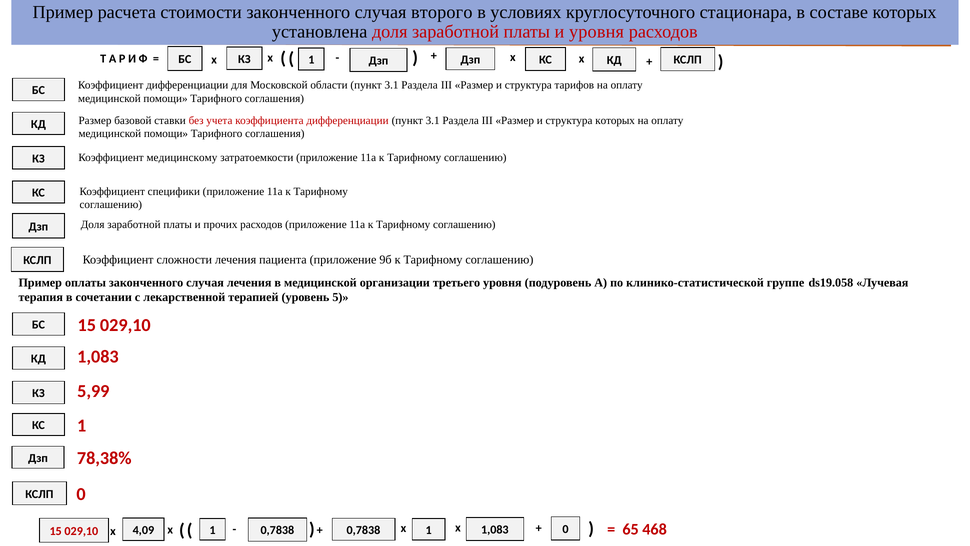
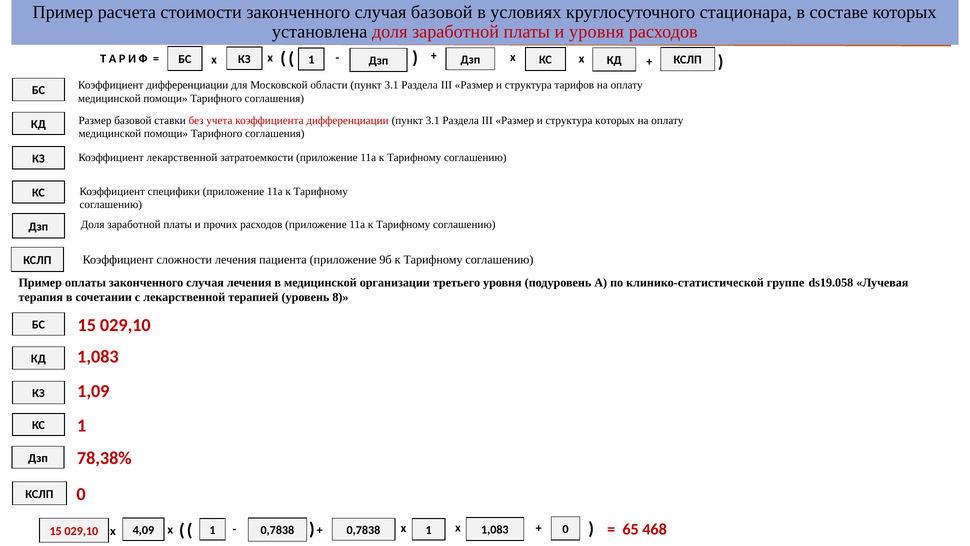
случая второго: второго -> базовой
Коэффициент медицинскому: медицинскому -> лекарственной
5: 5 -> 8
5,99: 5,99 -> 1,09
